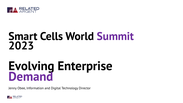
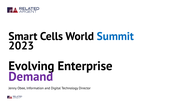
Summit colour: purple -> blue
